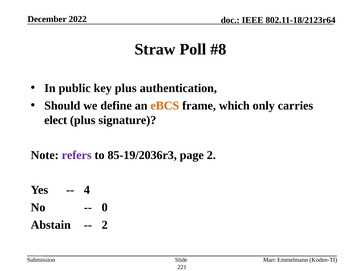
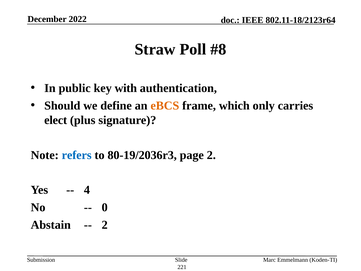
key plus: plus -> with
refers colour: purple -> blue
85-19/2036r3: 85-19/2036r3 -> 80-19/2036r3
